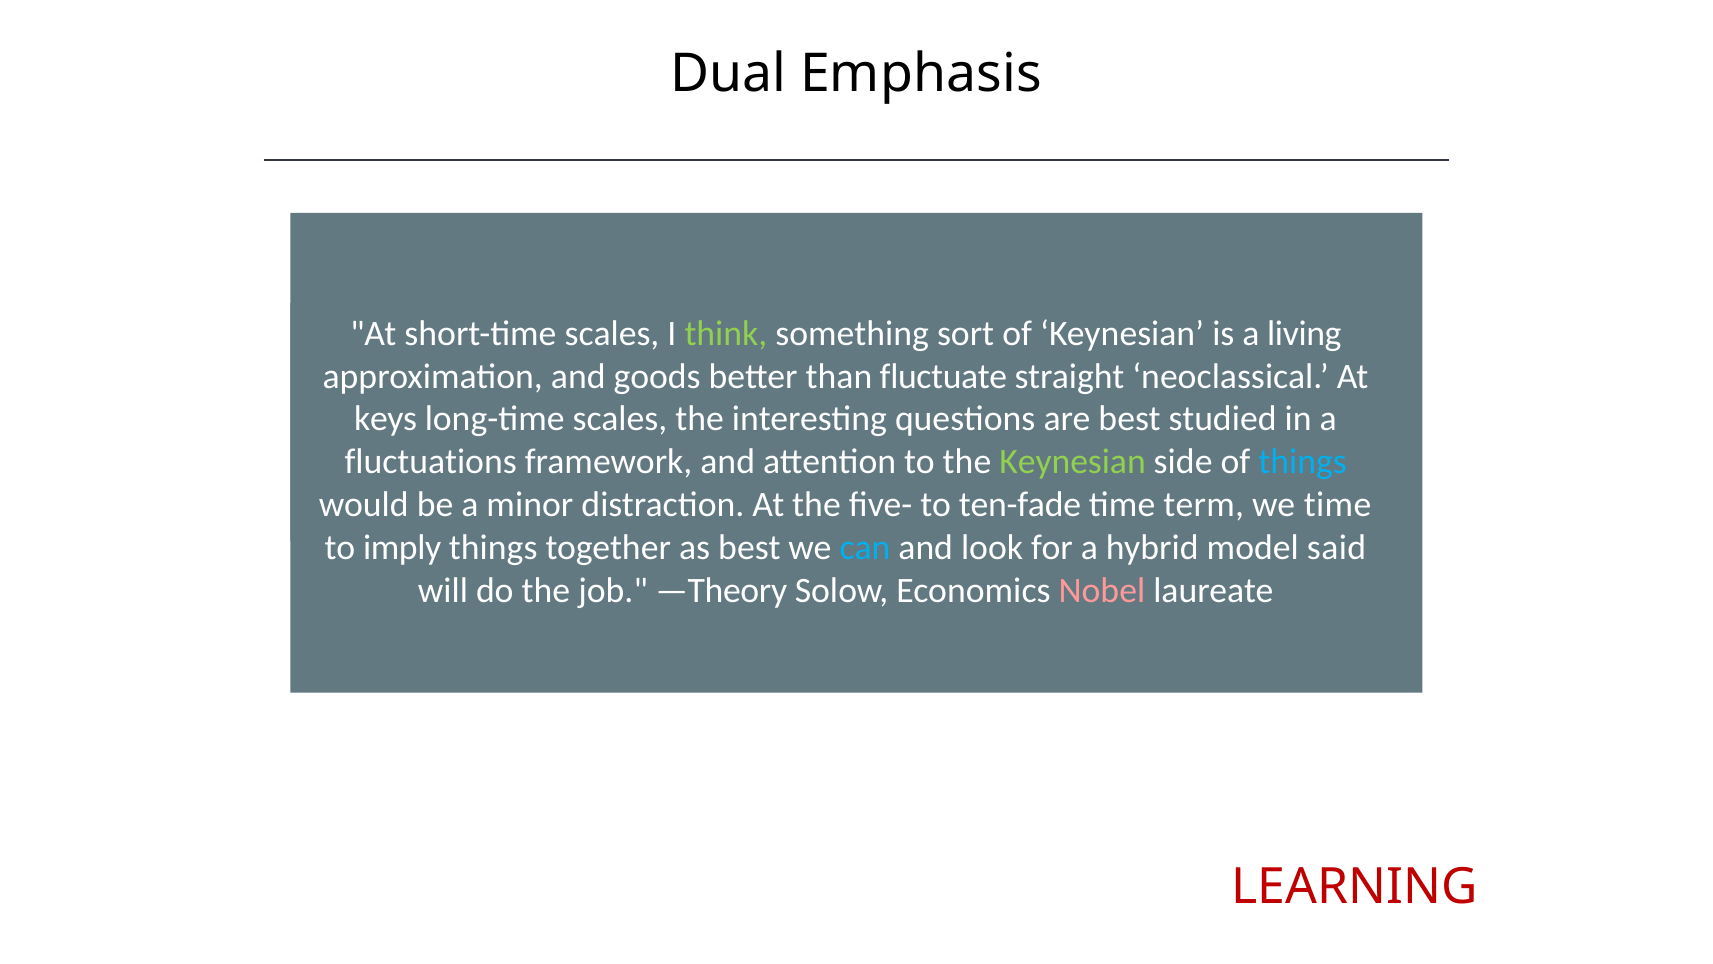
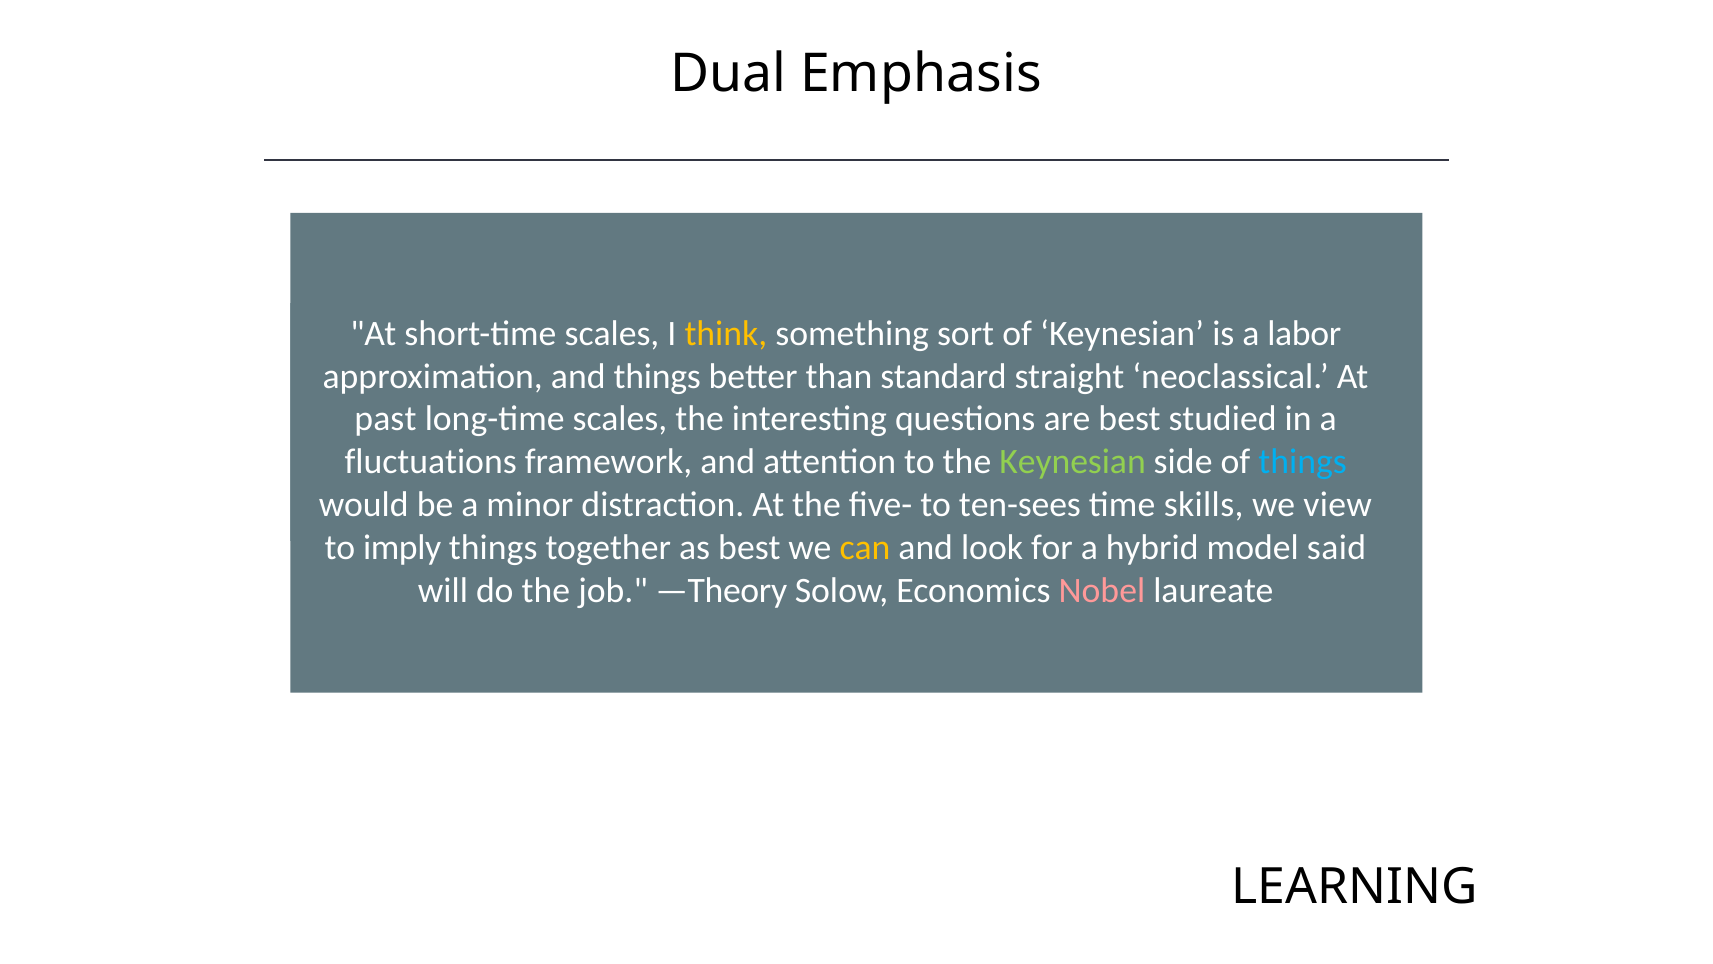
think colour: light green -> yellow
living: living -> labor
and goods: goods -> things
fluctuate: fluctuate -> standard
keys: keys -> past
ten-fade: ten-fade -> ten-sees
term: term -> skills
we time: time -> view
can colour: light blue -> yellow
LEARNING colour: red -> black
